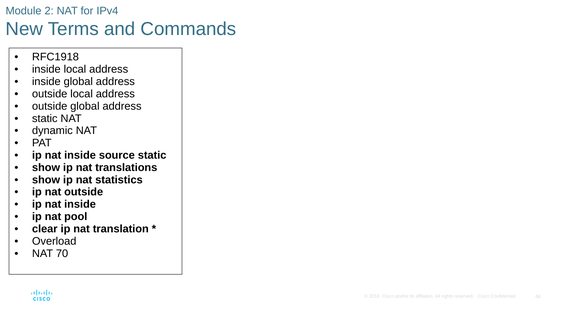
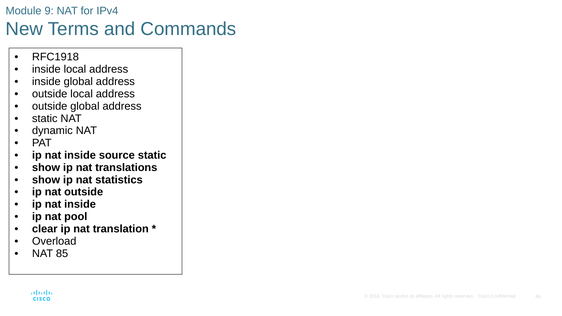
2: 2 -> 9
70: 70 -> 85
